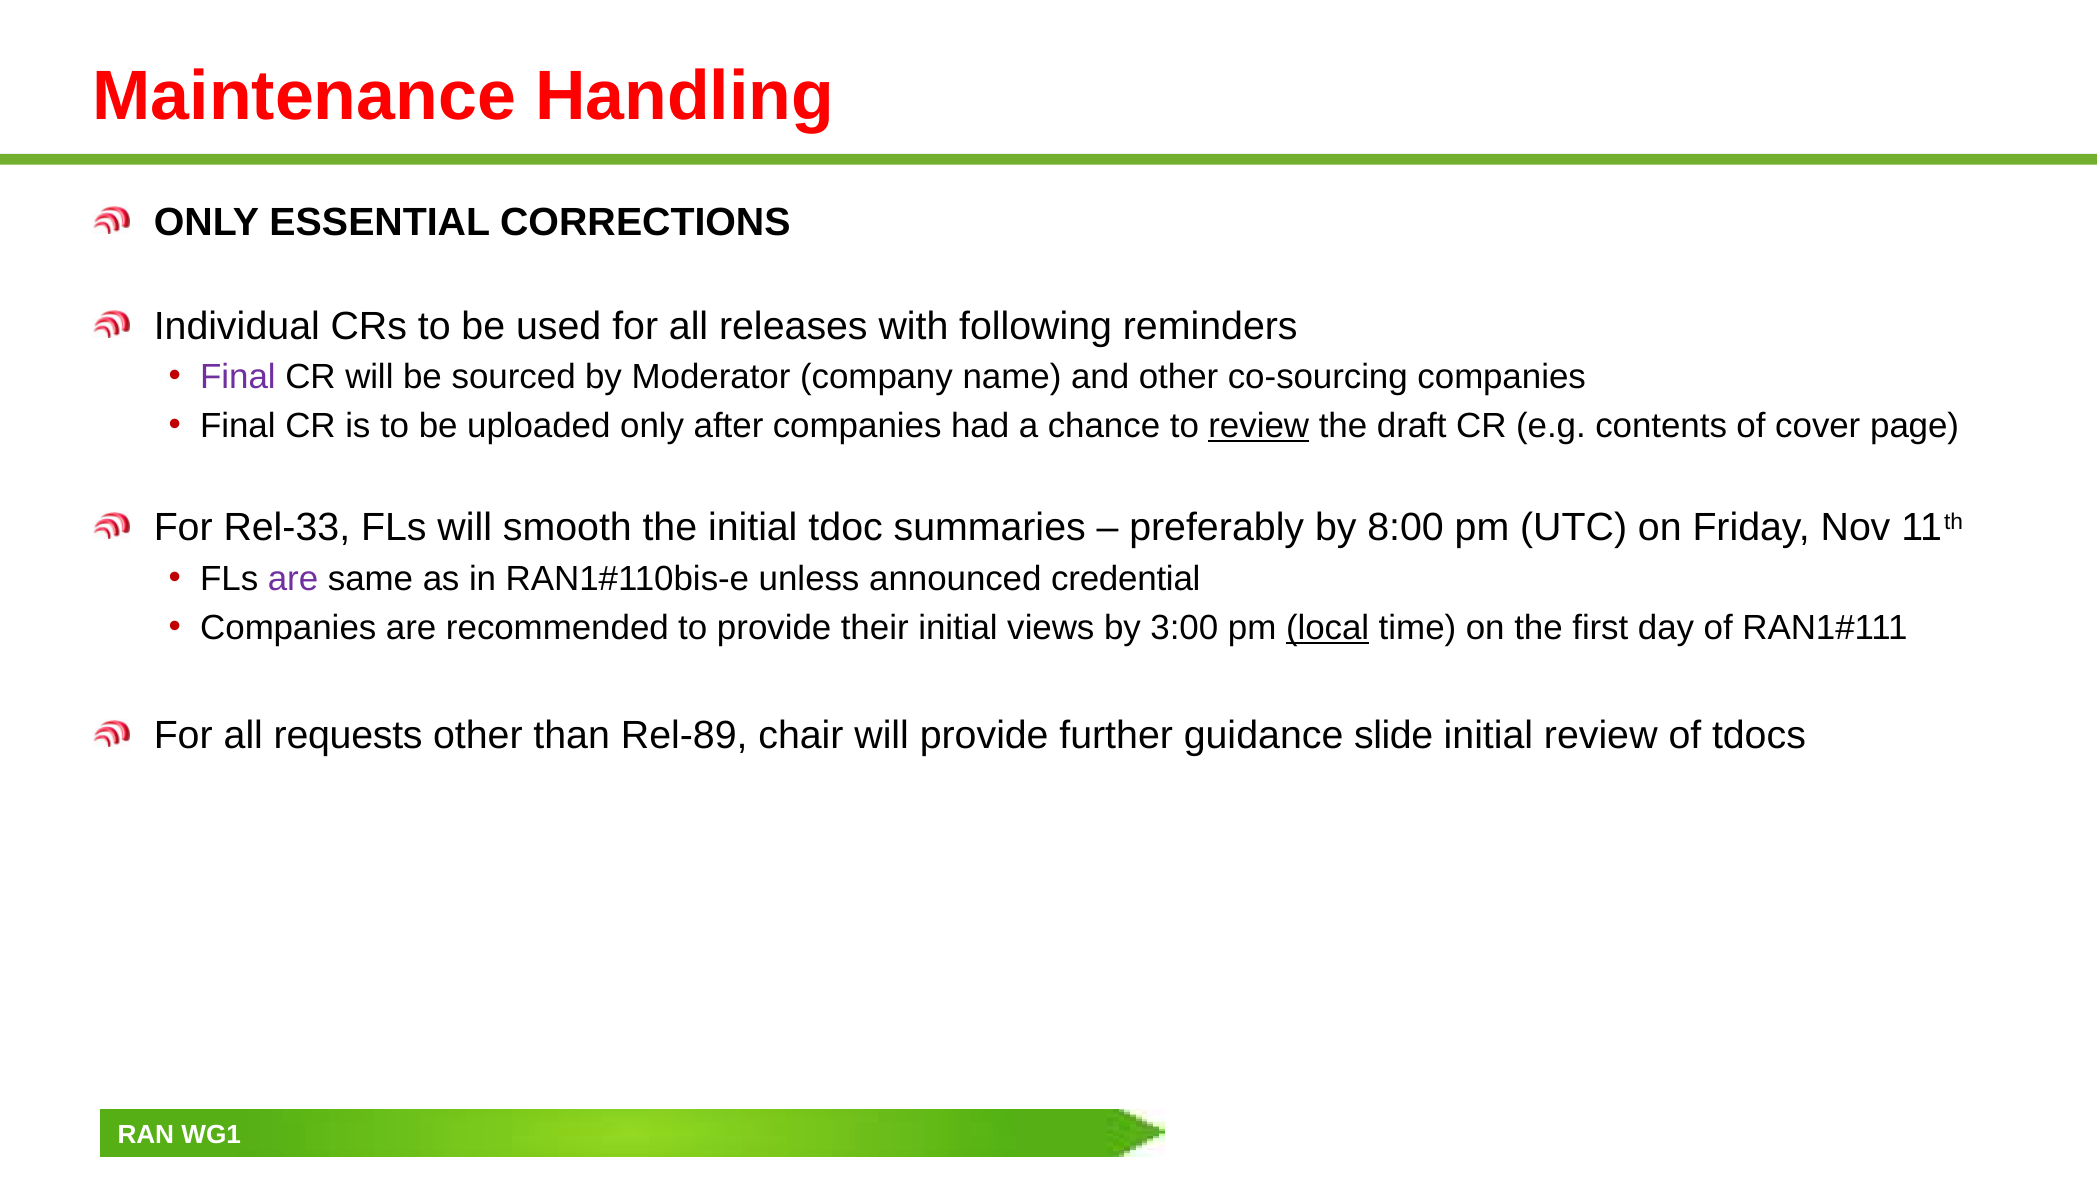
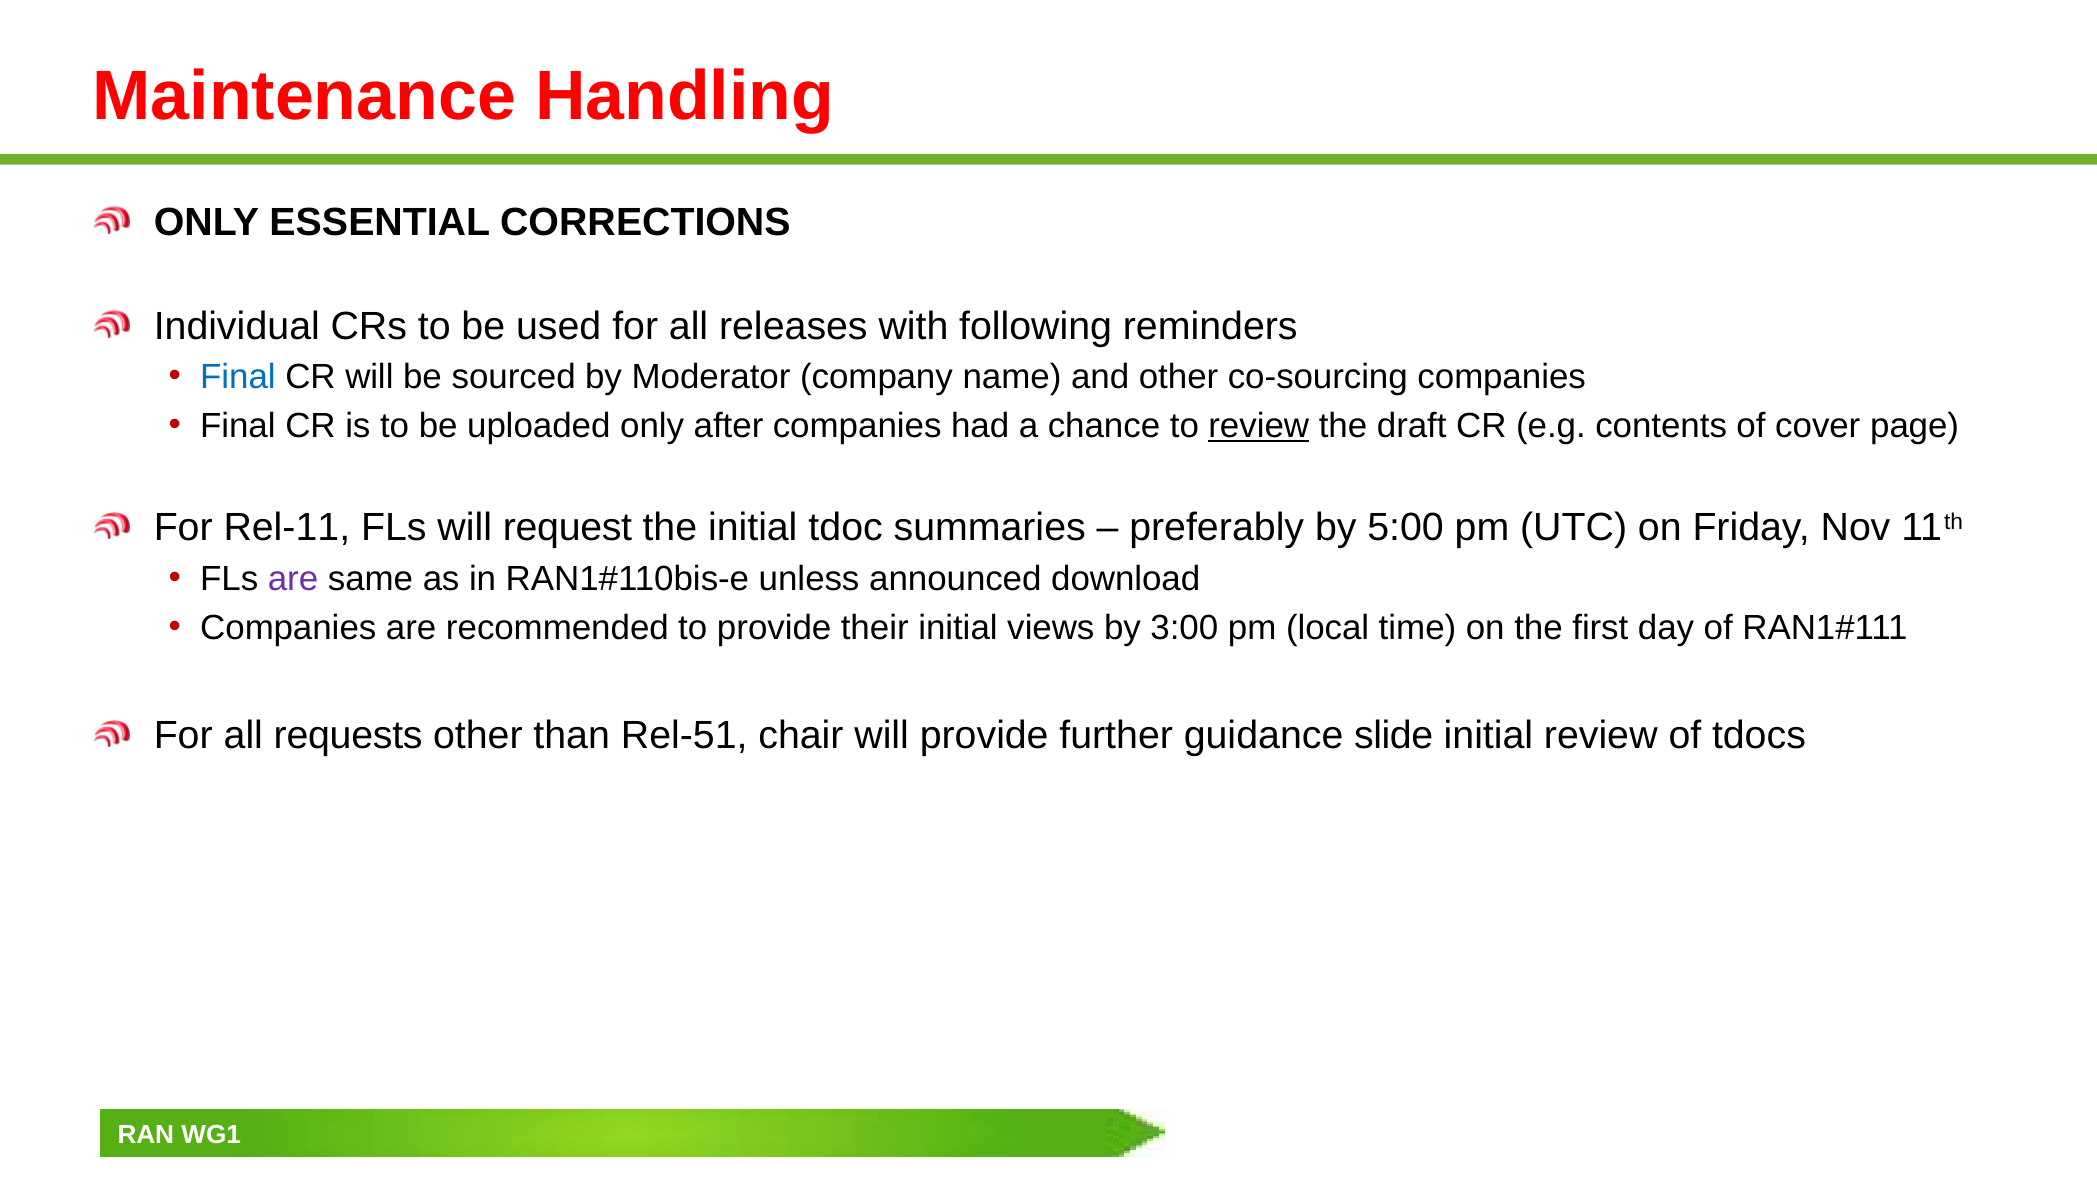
Final at (238, 378) colour: purple -> blue
Rel-33: Rel-33 -> Rel-11
smooth: smooth -> request
8:00: 8:00 -> 5:00
credential: credential -> download
local underline: present -> none
Rel-89: Rel-89 -> Rel-51
